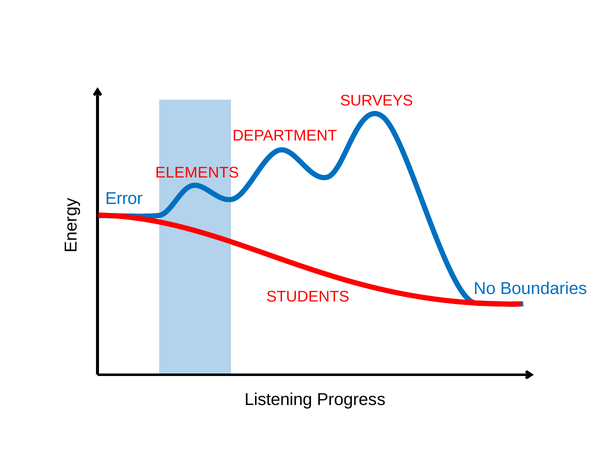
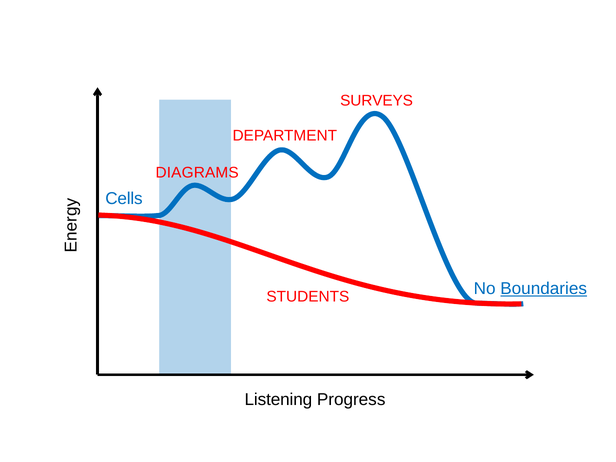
ELEMENTS: ELEMENTS -> DIAGRAMS
Error: Error -> Cells
Boundaries underline: none -> present
